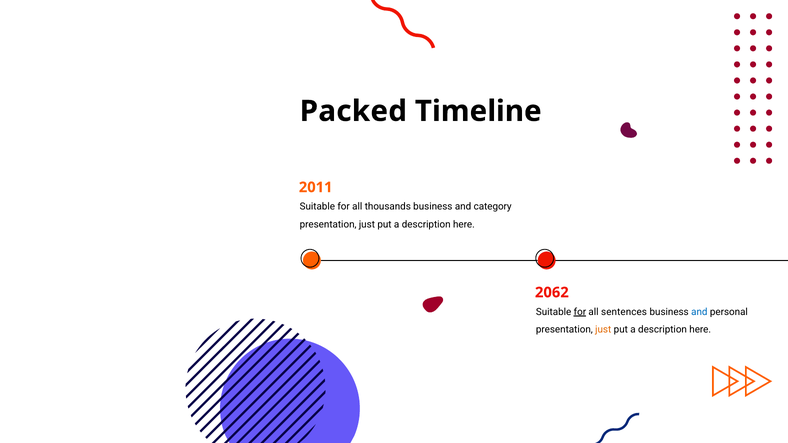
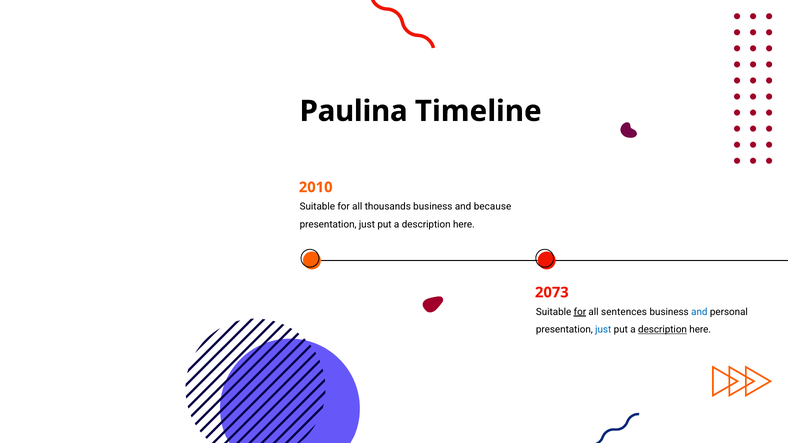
Packed: Packed -> Paulina
2011: 2011 -> 2010
category: category -> because
2062: 2062 -> 2073
just at (603, 330) colour: orange -> blue
description at (663, 330) underline: none -> present
